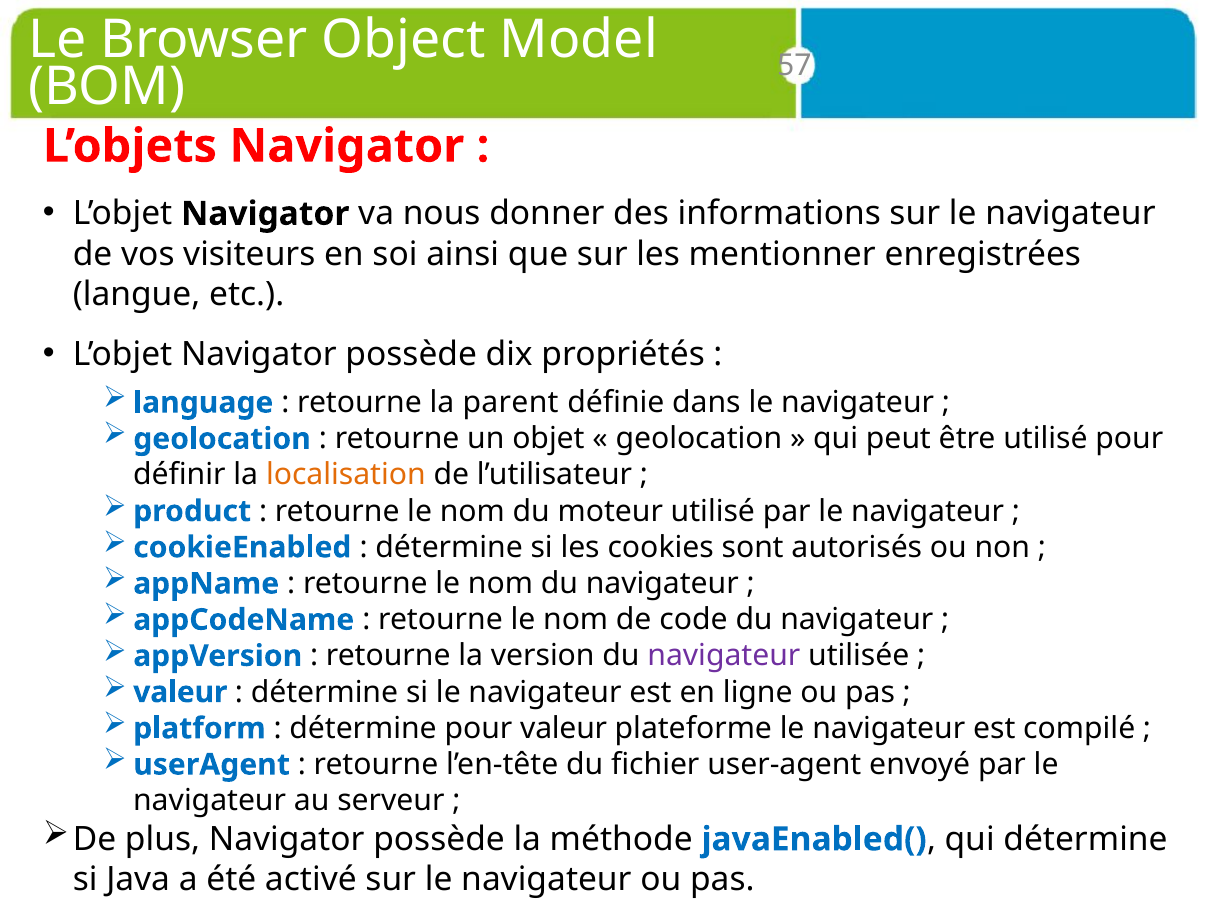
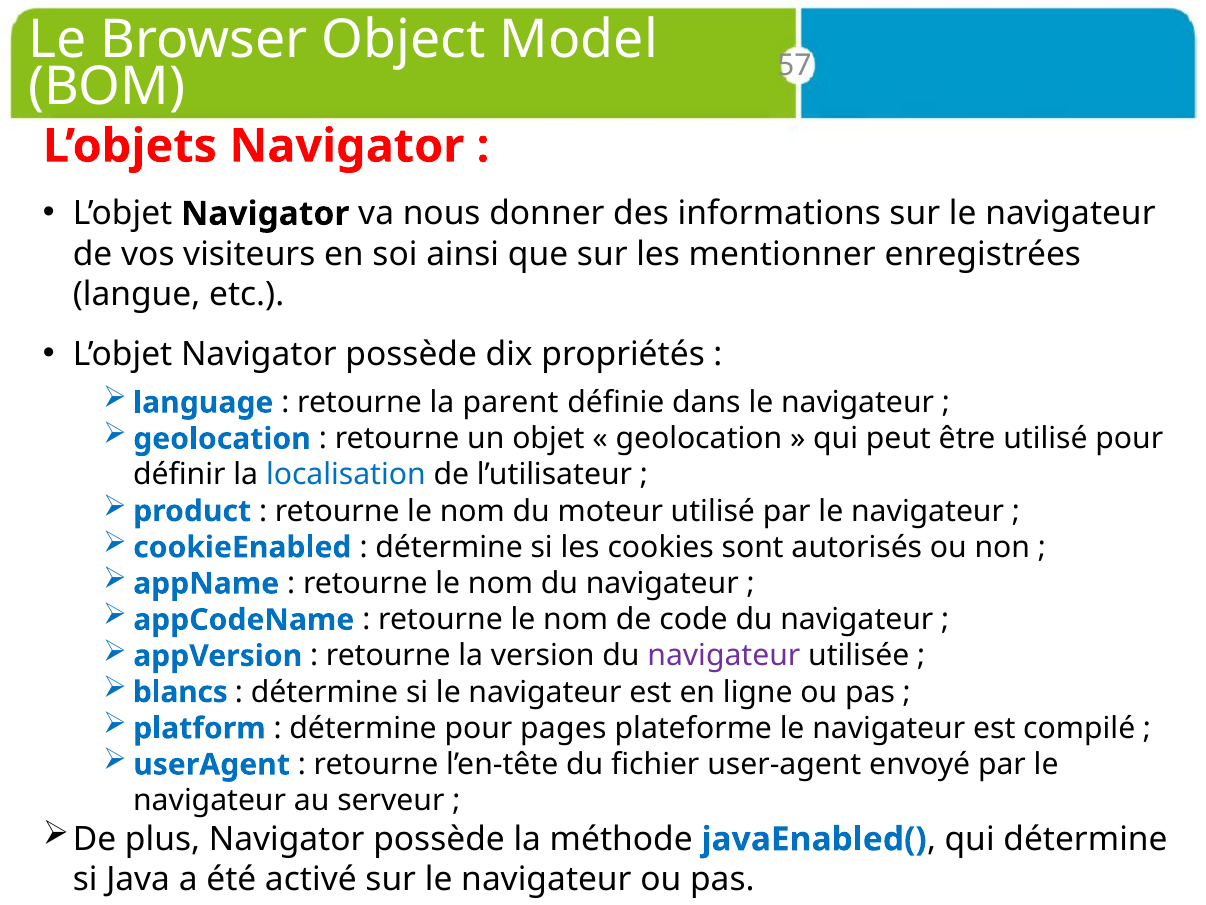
localisation colour: orange -> blue
valeur at (180, 692): valeur -> blancs
pour valeur: valeur -> pages
